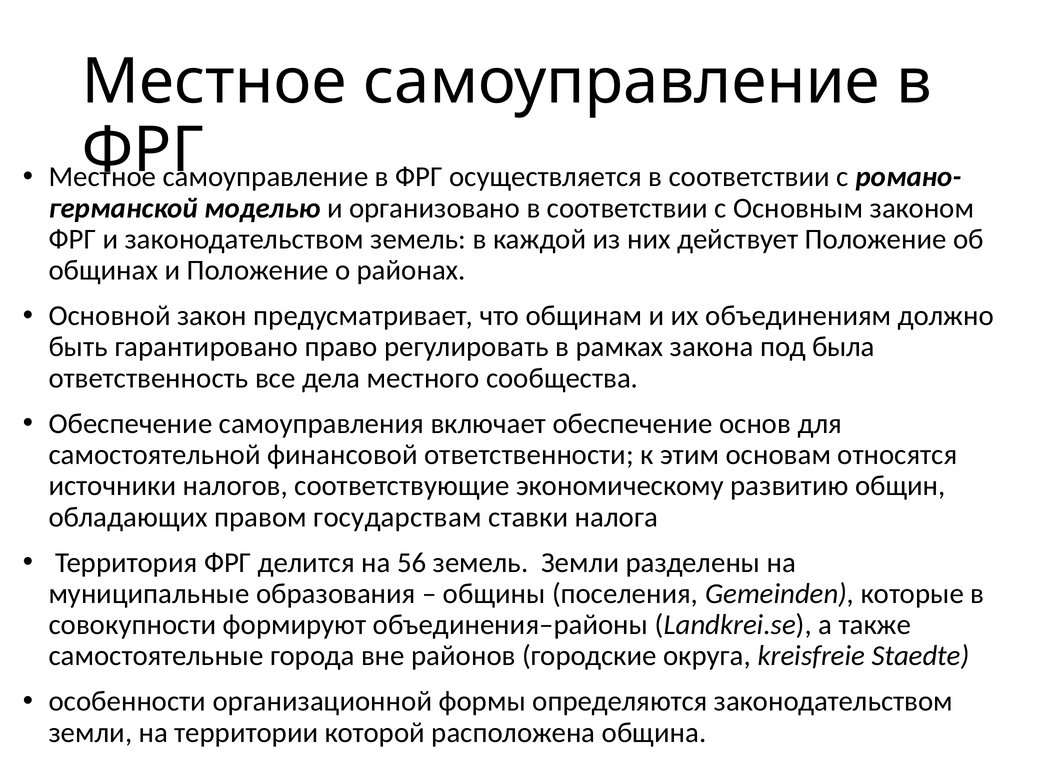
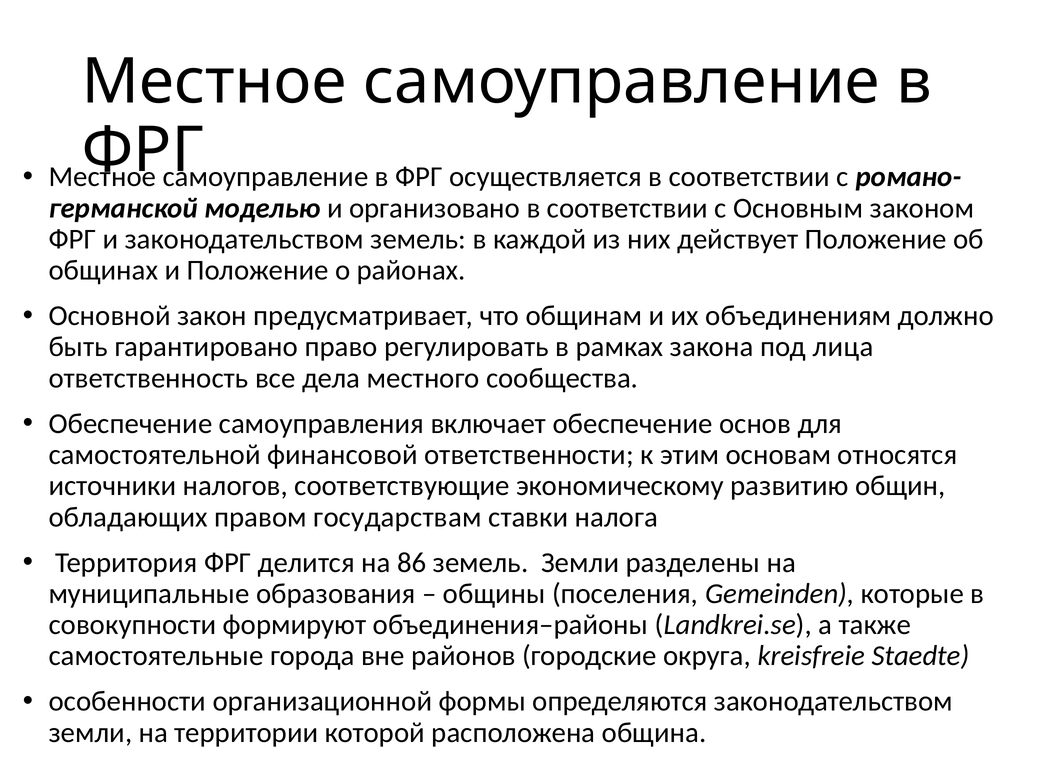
была: была -> лица
56: 56 -> 86
